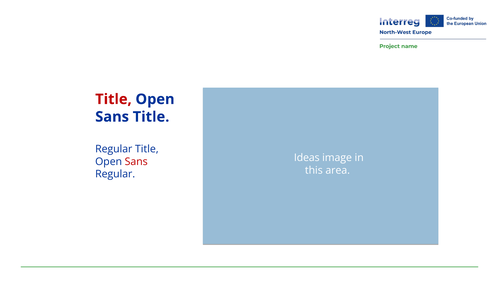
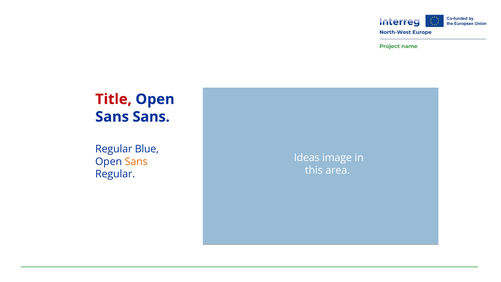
Sans Title: Title -> Sans
Regular Title: Title -> Blue
Sans at (136, 162) colour: red -> orange
